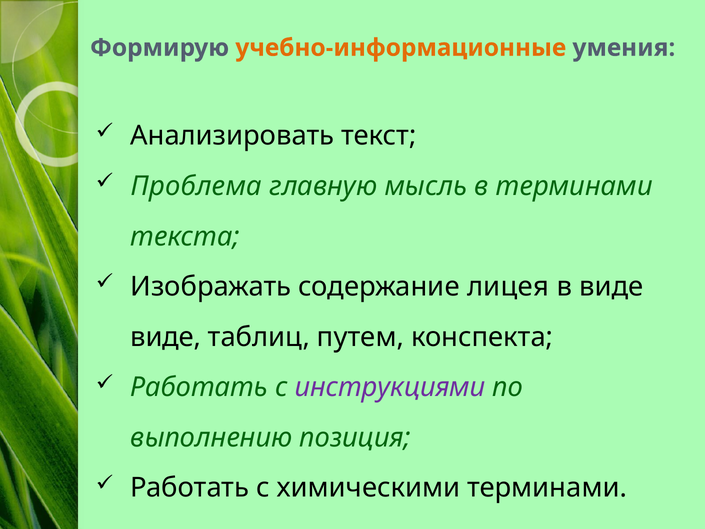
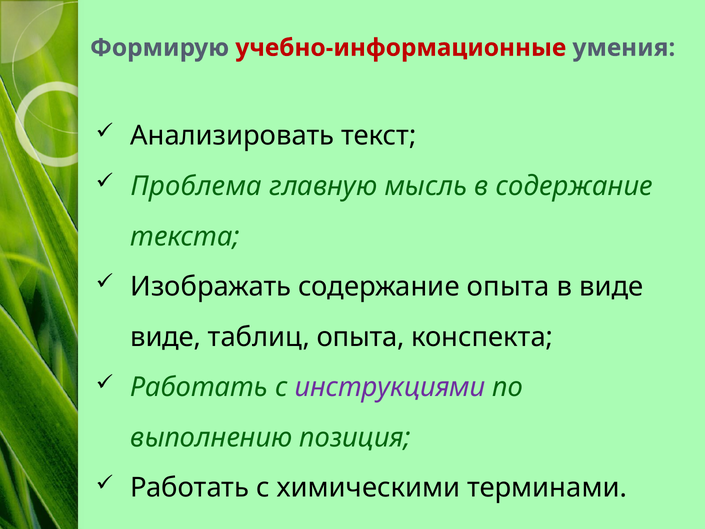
учебно-информационные colour: orange -> red
в терминами: терминами -> содержание
содержание лицея: лицея -> опыта
таблиц путем: путем -> опыта
